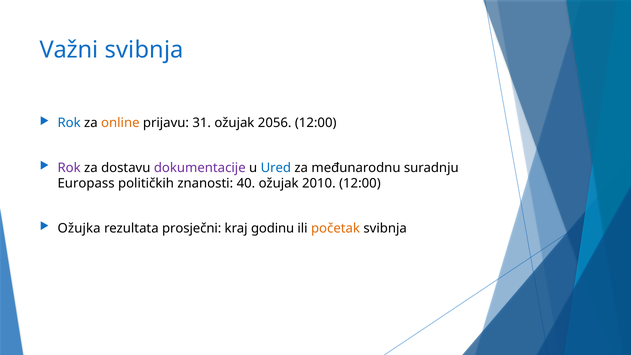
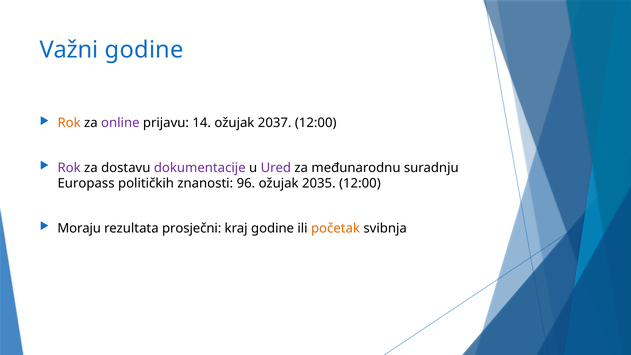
Važni svibnja: svibnja -> godine
Rok at (69, 123) colour: blue -> orange
online colour: orange -> purple
31: 31 -> 14
2056: 2056 -> 2037
Ured colour: blue -> purple
40: 40 -> 96
2010: 2010 -> 2035
Ožujka: Ožujka -> Moraju
kraj godinu: godinu -> godine
